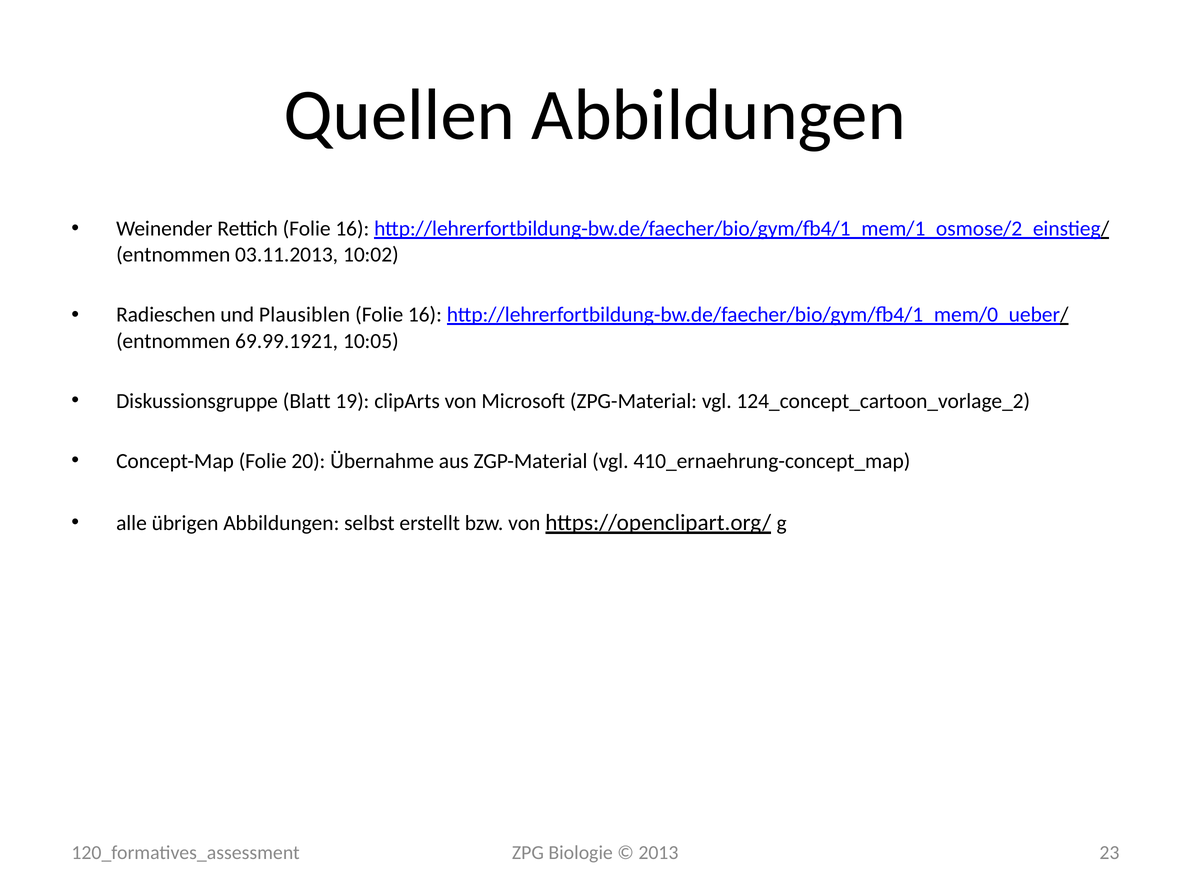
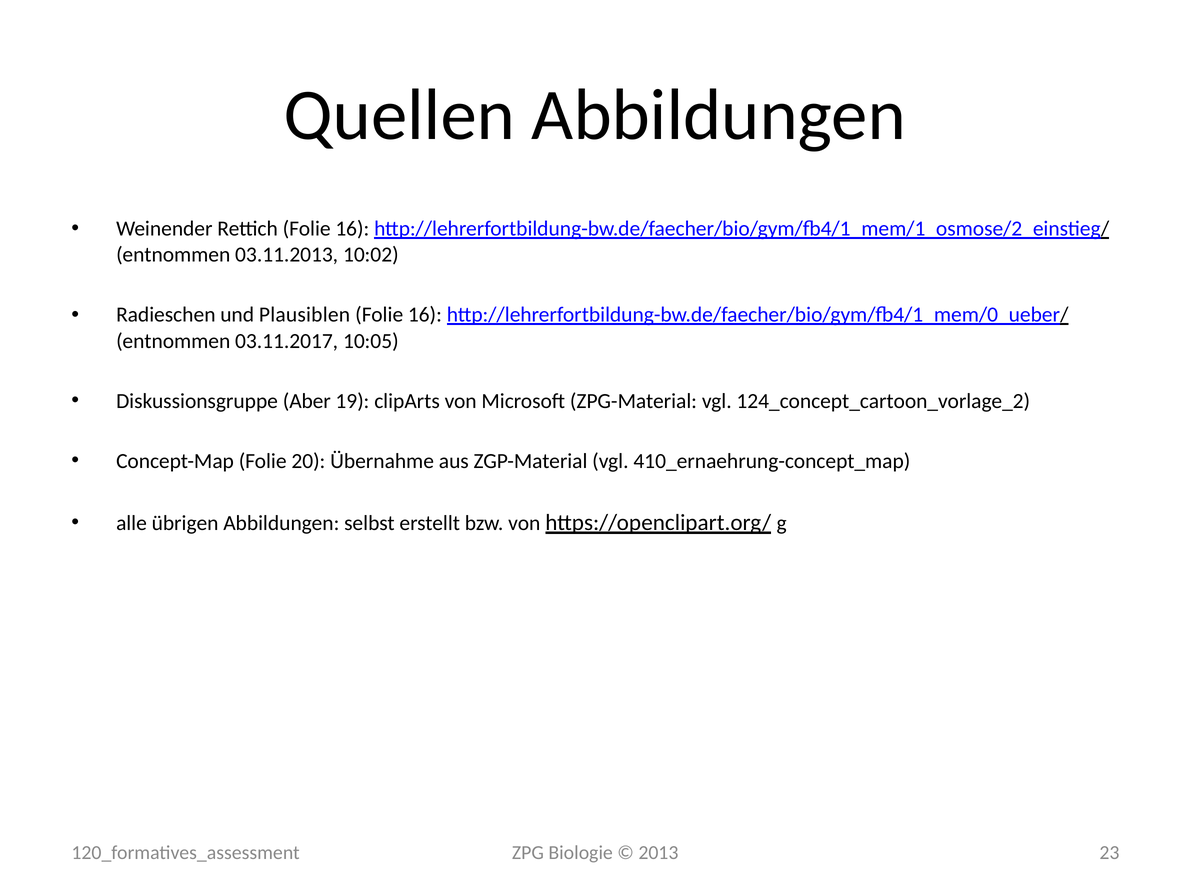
69.99.1921: 69.99.1921 -> 03.11.2017
Blatt: Blatt -> Aber
